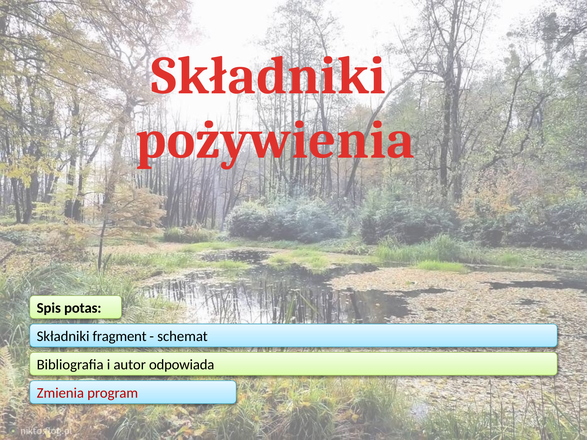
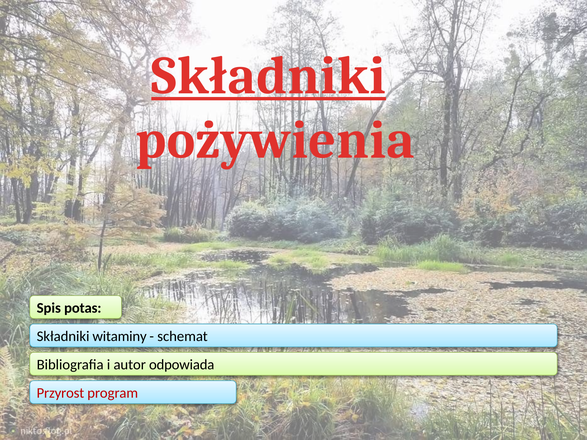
Składniki at (269, 76) underline: none -> present
fragment: fragment -> witaminy
Zmienia: Zmienia -> Przyrost
